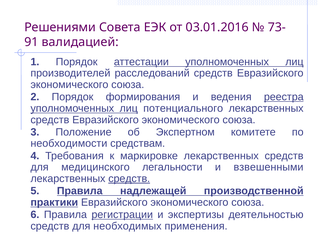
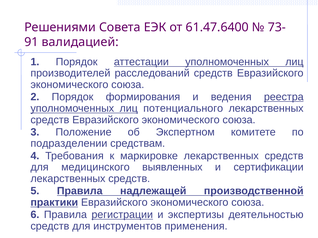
03.01.2016: 03.01.2016 -> 61.47.6400
необходимости: необходимости -> подразделении
легальности: легальности -> выявленных
взвешенными: взвешенными -> сертификации
средств at (129, 179) underline: present -> none
необходимых: необходимых -> инструментов
